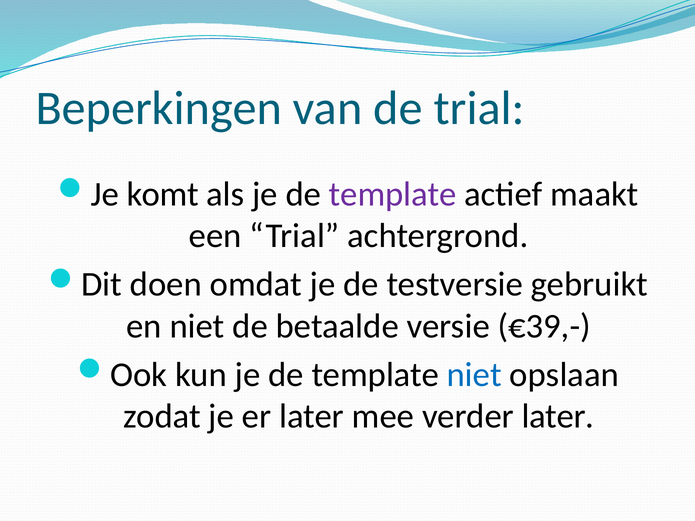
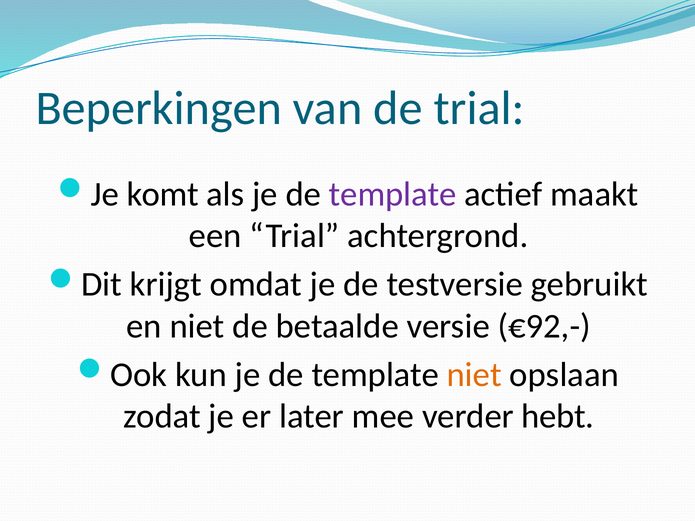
doen: doen -> krijgt
€39,-: €39,- -> €92,-
niet at (474, 375) colour: blue -> orange
verder later: later -> hebt
